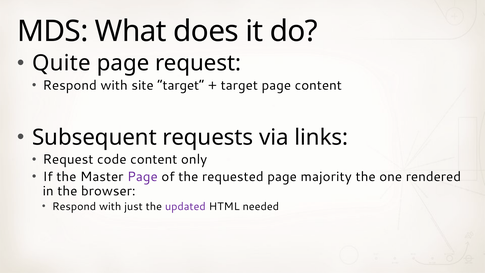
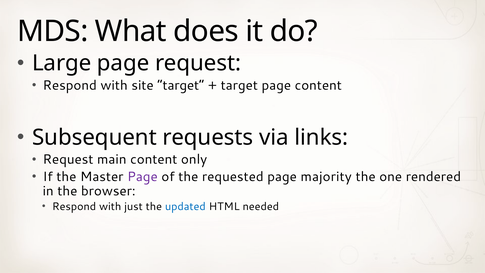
Quite: Quite -> Large
code: code -> main
updated colour: purple -> blue
